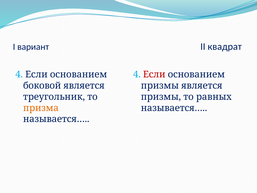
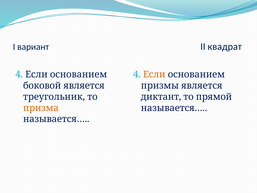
Если at (154, 74) colour: red -> orange
призмы at (161, 97): призмы -> диктант
равных: равных -> прямой
